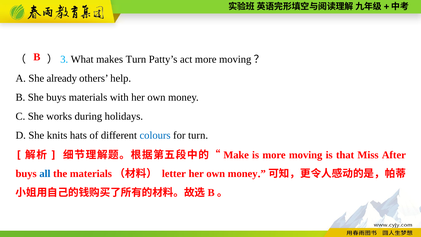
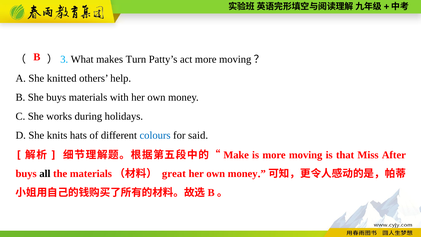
already: already -> knitted
for turn: turn -> said
all colour: blue -> black
letter: letter -> great
